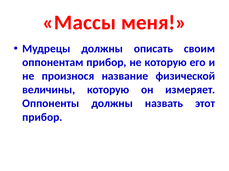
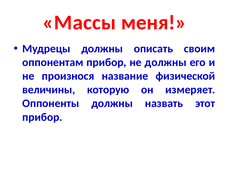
не которую: которую -> должны
